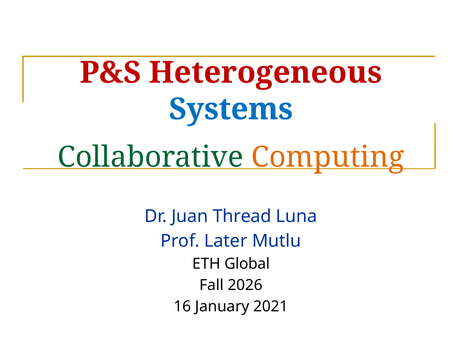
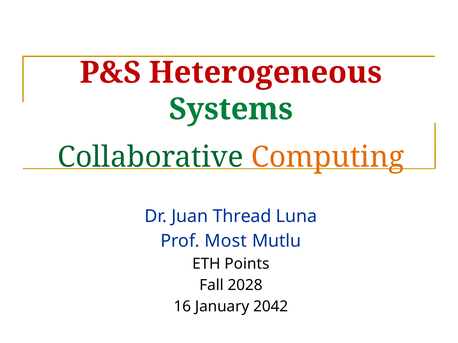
Systems colour: blue -> green
Later: Later -> Most
Global: Global -> Points
2026: 2026 -> 2028
2021: 2021 -> 2042
